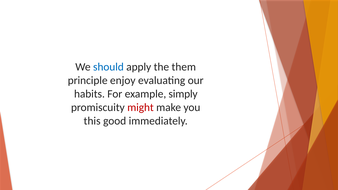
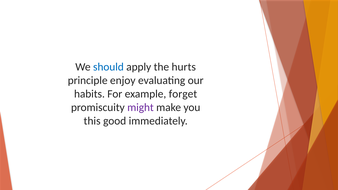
them: them -> hurts
simply: simply -> forget
might colour: red -> purple
